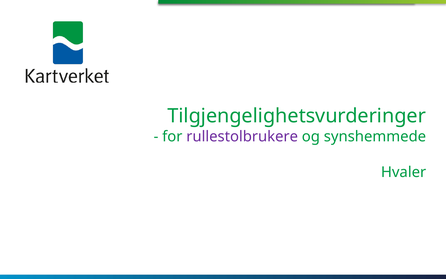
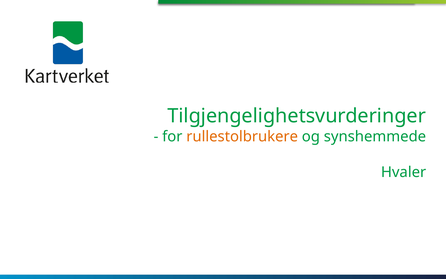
rullestolbrukere colour: purple -> orange
